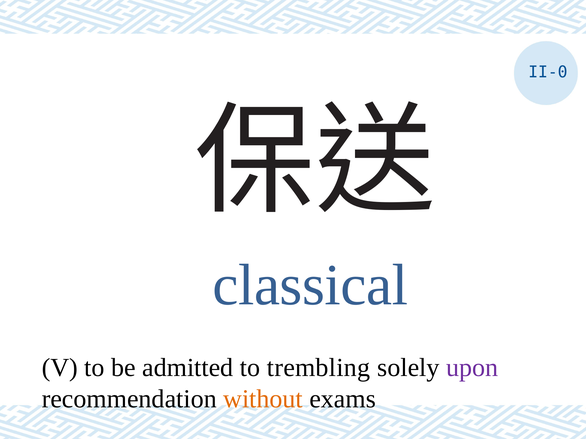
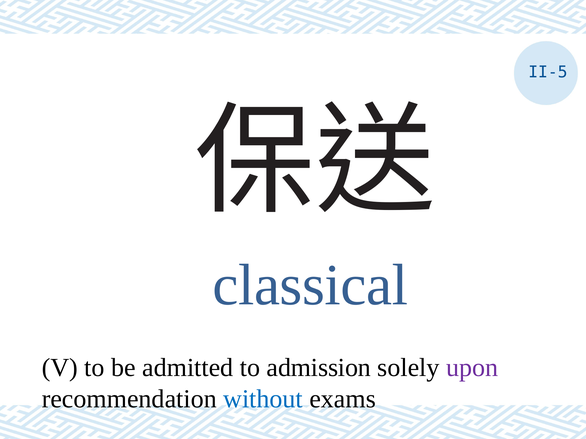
II-0: II-0 -> II-5
trembling: trembling -> admission
without colour: orange -> blue
